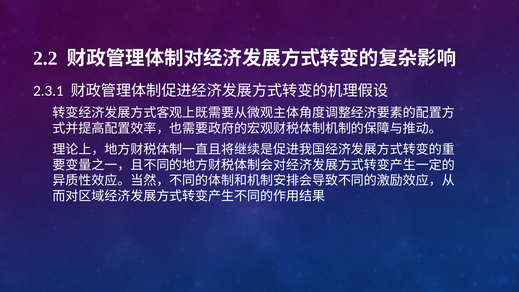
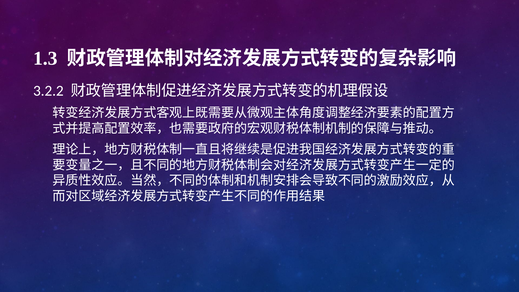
2.2: 2.2 -> 1.3
2.3.1: 2.3.1 -> 3.2.2
